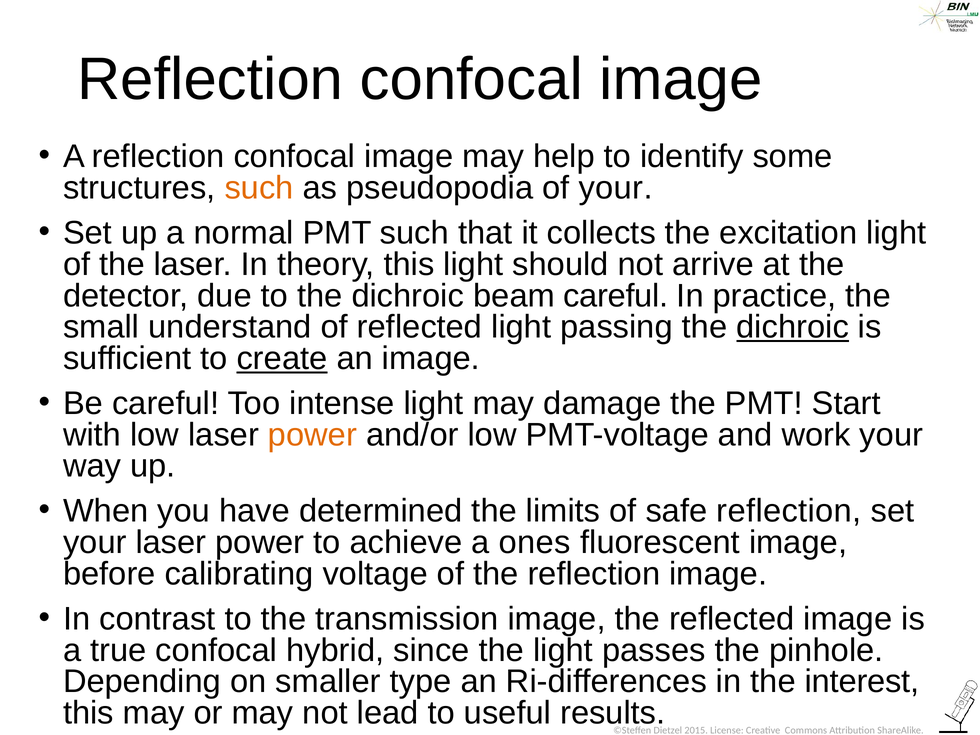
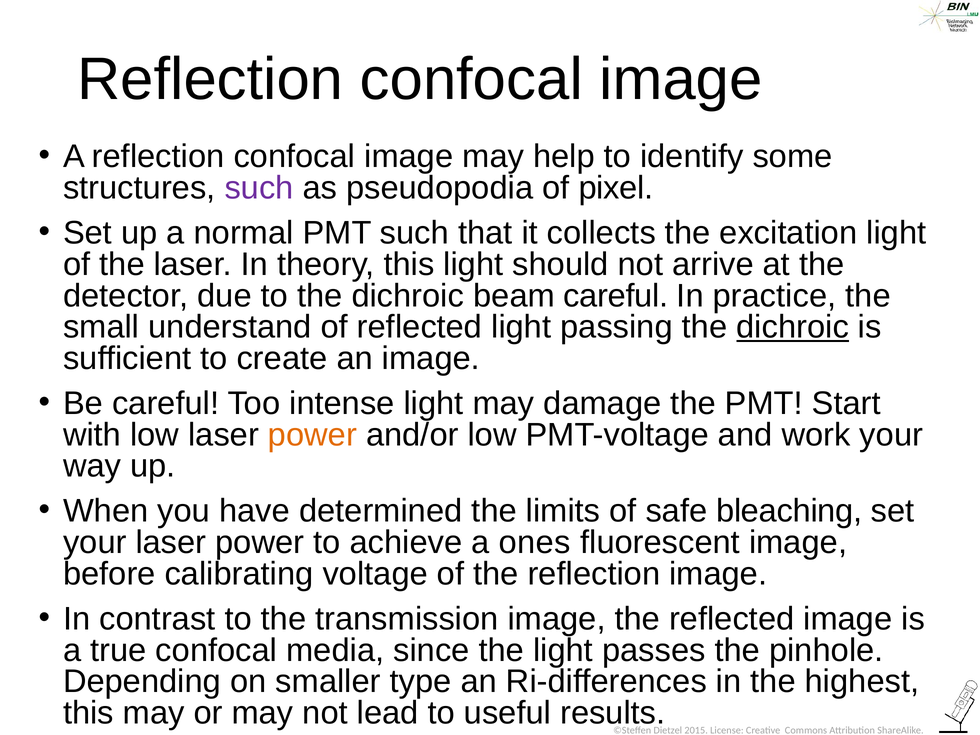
such at (259, 188) colour: orange -> purple
of your: your -> pixel
create underline: present -> none
safe reflection: reflection -> bleaching
hybrid: hybrid -> media
interest: interest -> highest
